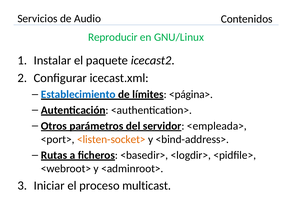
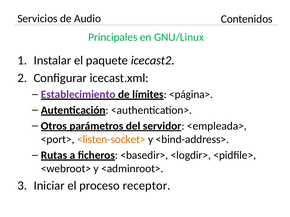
Reproducir: Reproducir -> Principales
Establecimiento colour: blue -> purple
multicast: multicast -> receptor
